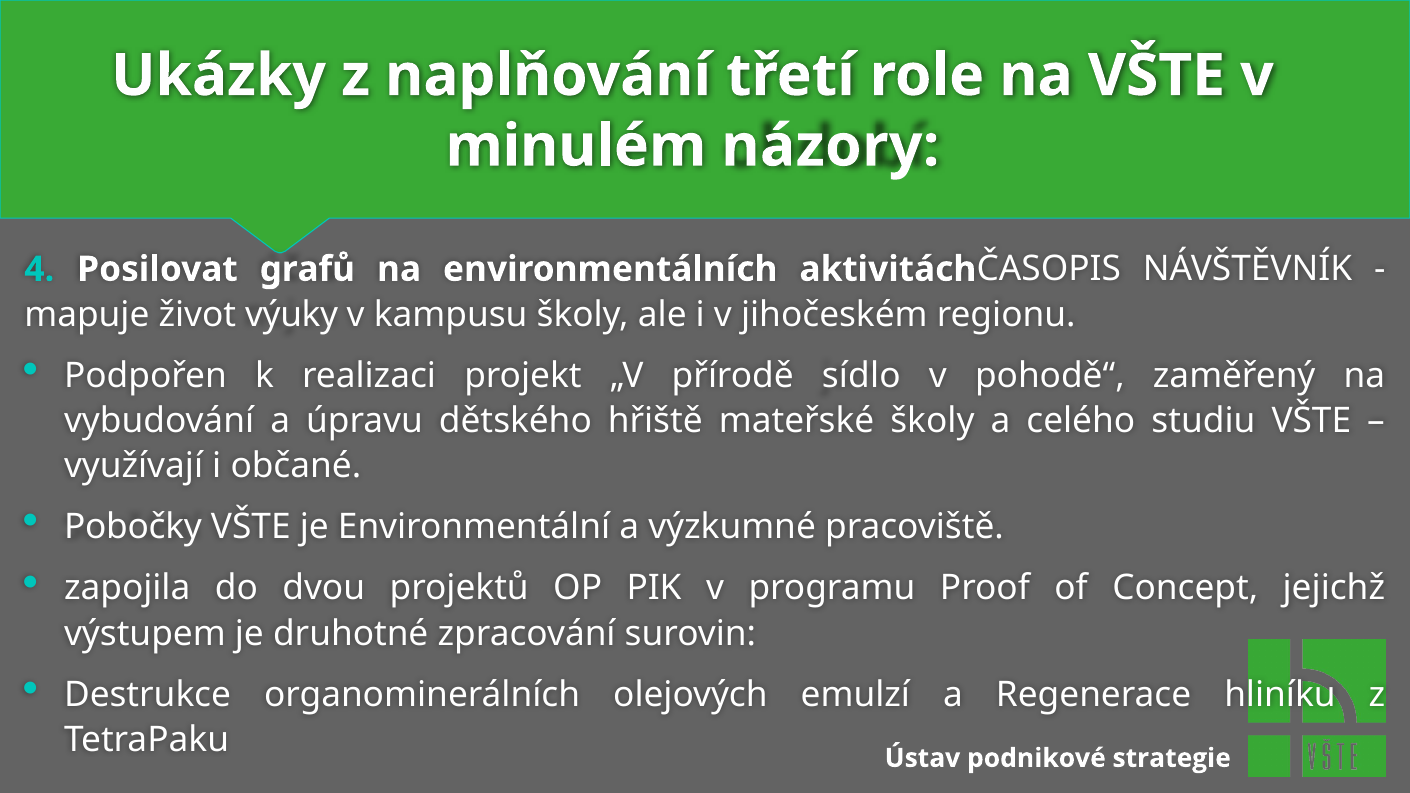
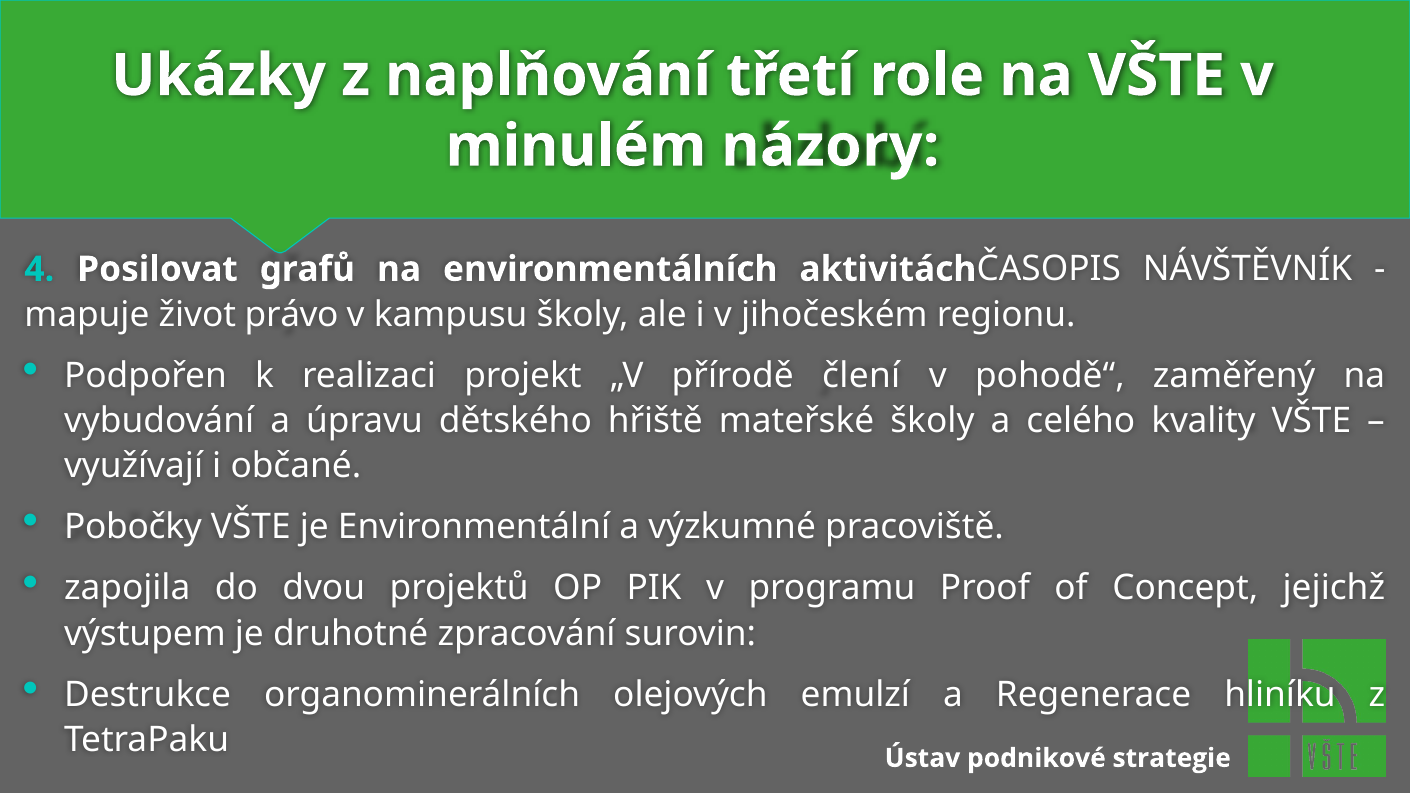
výuky: výuky -> právo
sídlo: sídlo -> člení
studiu: studiu -> kvality
